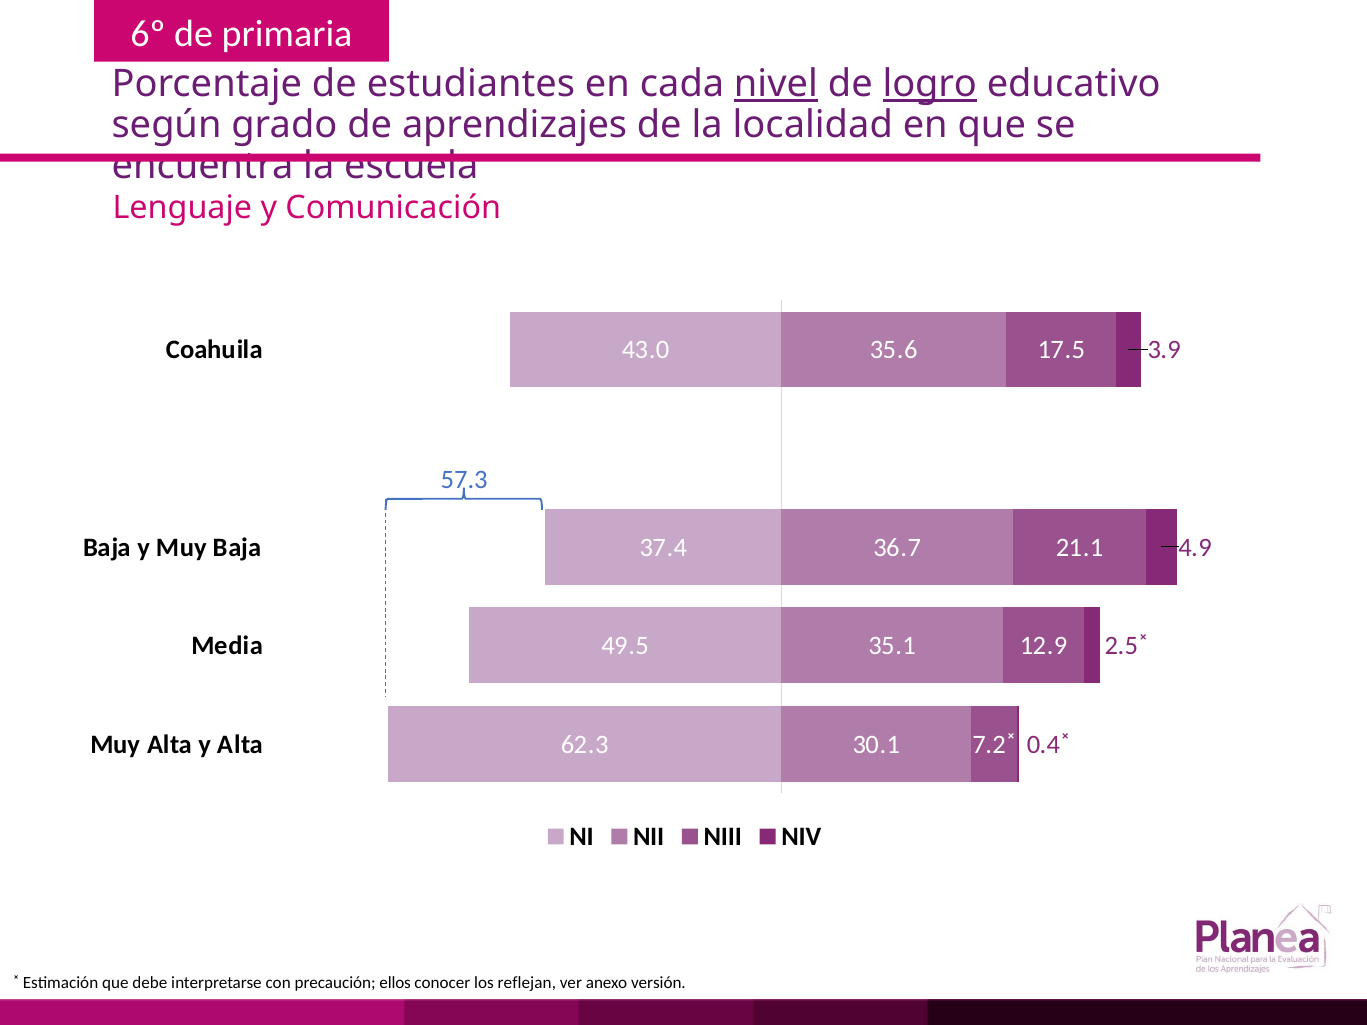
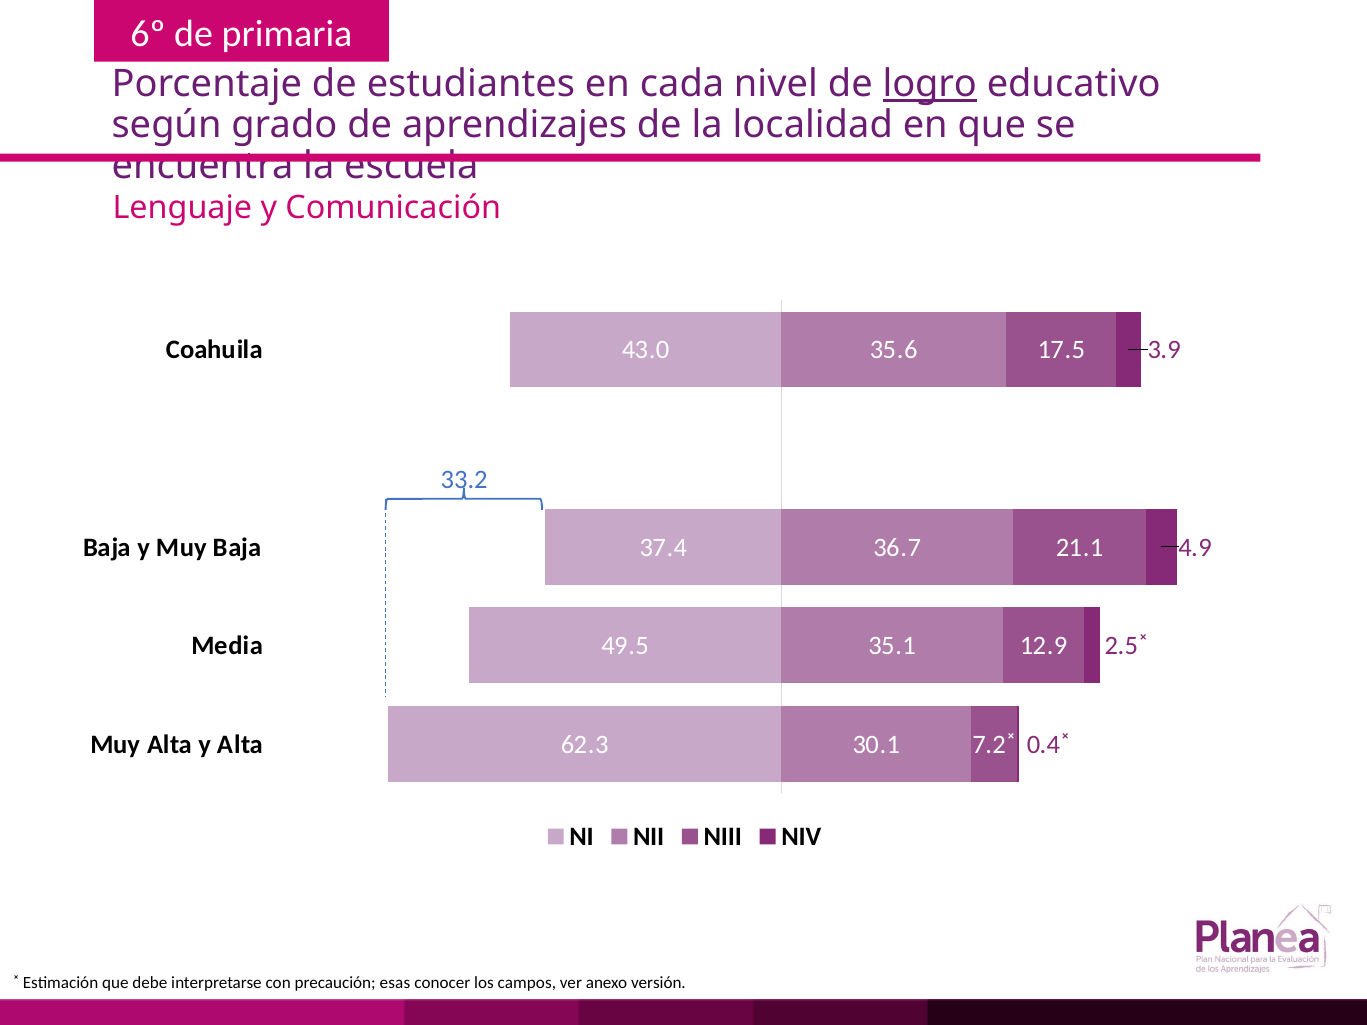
nivel underline: present -> none
57.3: 57.3 -> 33.2
ellos: ellos -> esas
reflejan: reflejan -> campos
